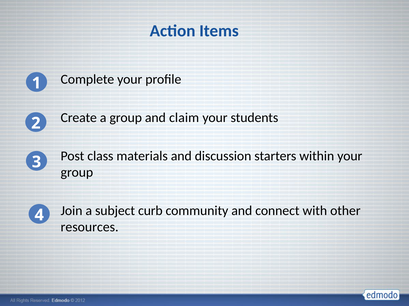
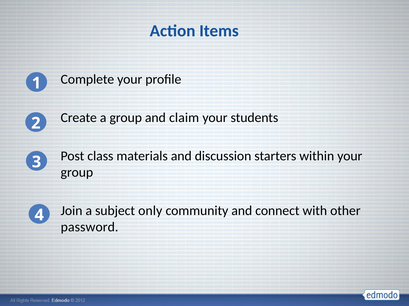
curb: curb -> only
resources: resources -> password
